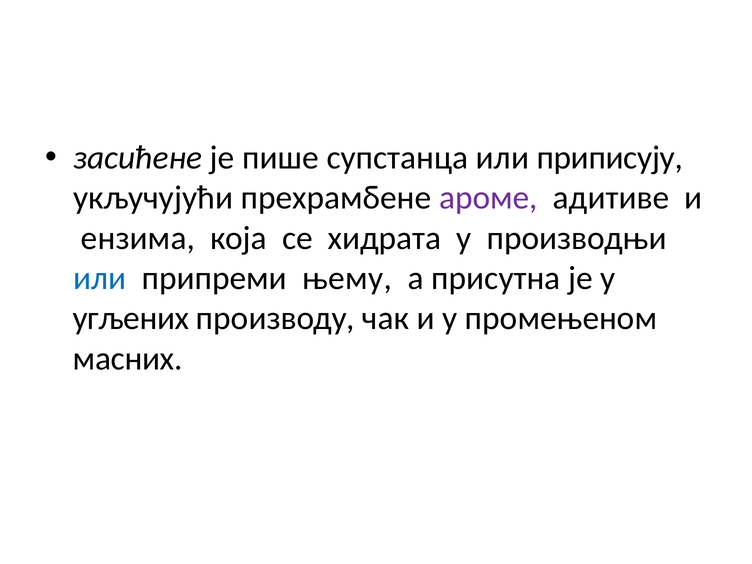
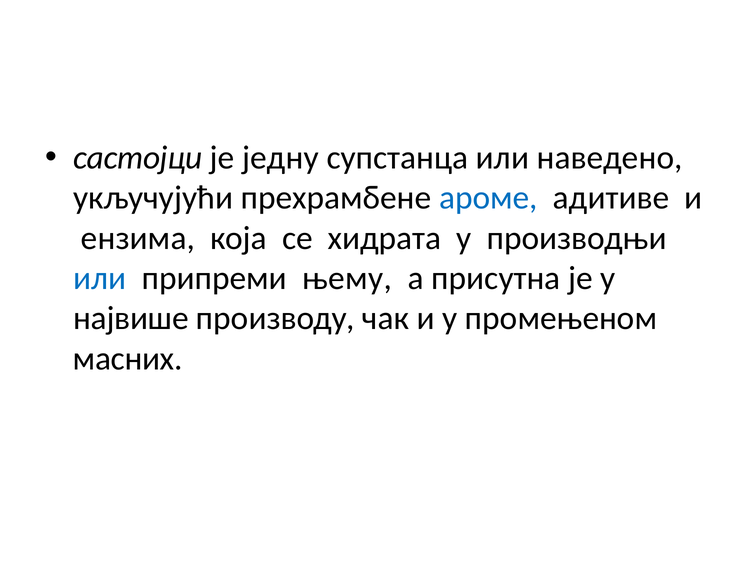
зaсићeнe: зaсићeнe -> сaстojци
пише: пише -> једну
приписују: приписују -> наведено
ароме colour: purple -> blue
угљених: угљених -> највише
